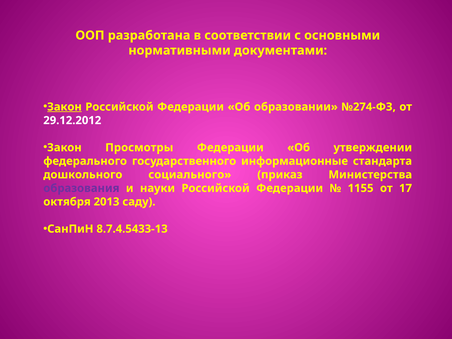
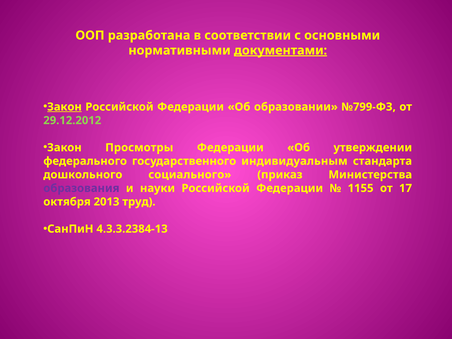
документами underline: none -> present
№274-ФЗ: №274-ФЗ -> №799-ФЗ
29.12.2012 colour: white -> light green
информационные: информационные -> индивидуальным
саду: саду -> труд
8.7.4.5433-13: 8.7.4.5433-13 -> 4.3.3.2384-13
